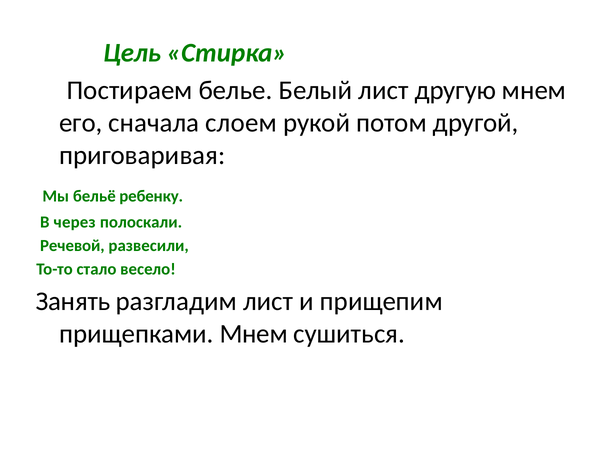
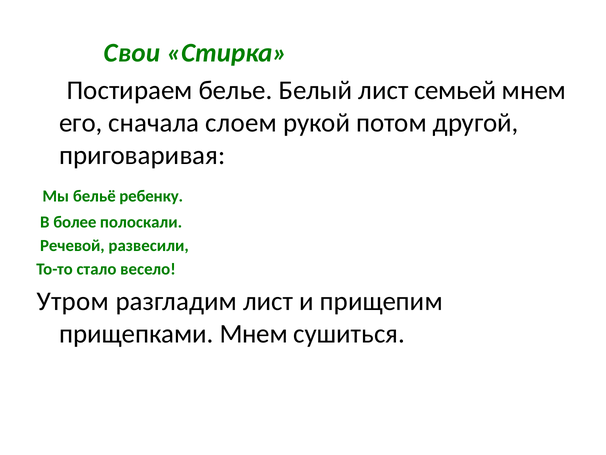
Цель: Цель -> Свои
другую: другую -> семьей
через: через -> более
Занять: Занять -> Утром
